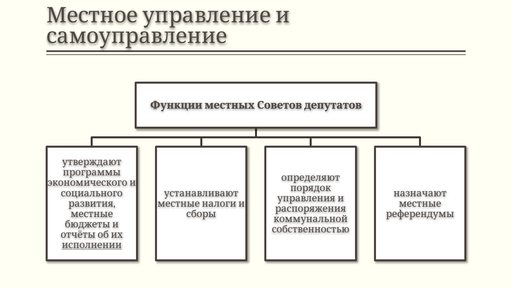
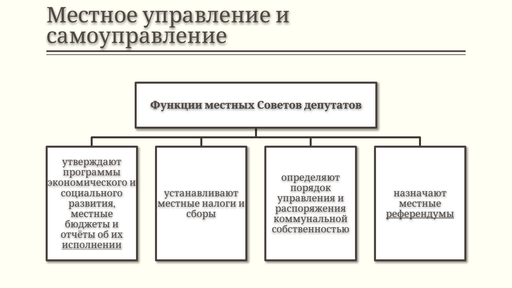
референдумы underline: none -> present
